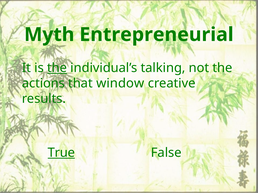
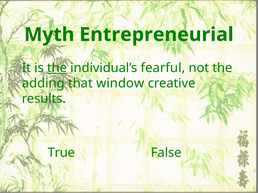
talking: talking -> fearful
actions: actions -> adding
True underline: present -> none
